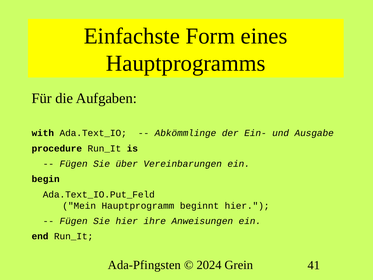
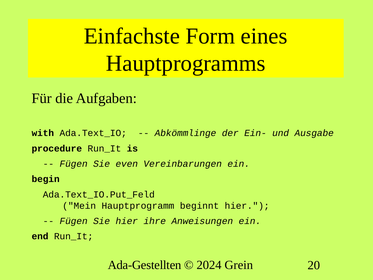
über: über -> even
Ada-Pfingsten: Ada-Pfingsten -> Ada-Gestellten
41: 41 -> 20
